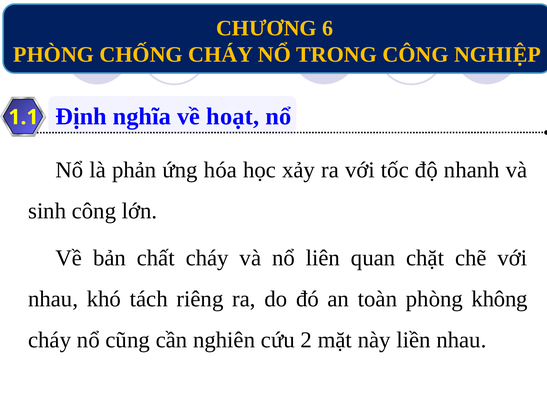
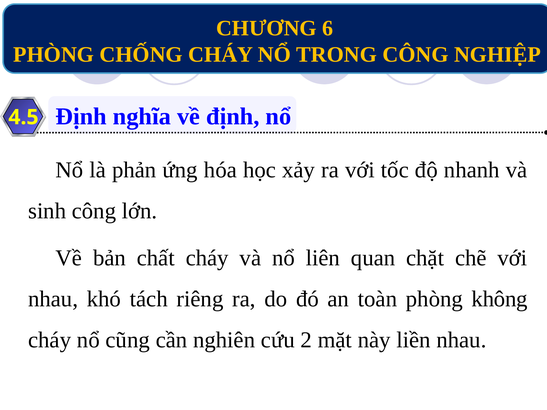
1.1: 1.1 -> 4.5
về hoạt: hoạt -> định
